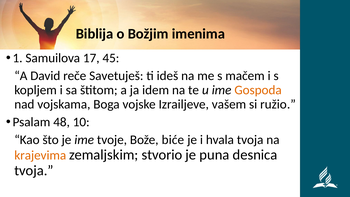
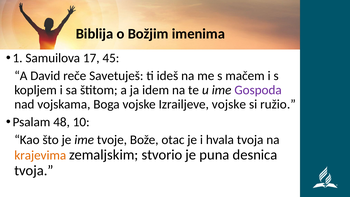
Gospoda colour: orange -> purple
Izrailjeve vašem: vašem -> vojske
biće: biće -> otac
